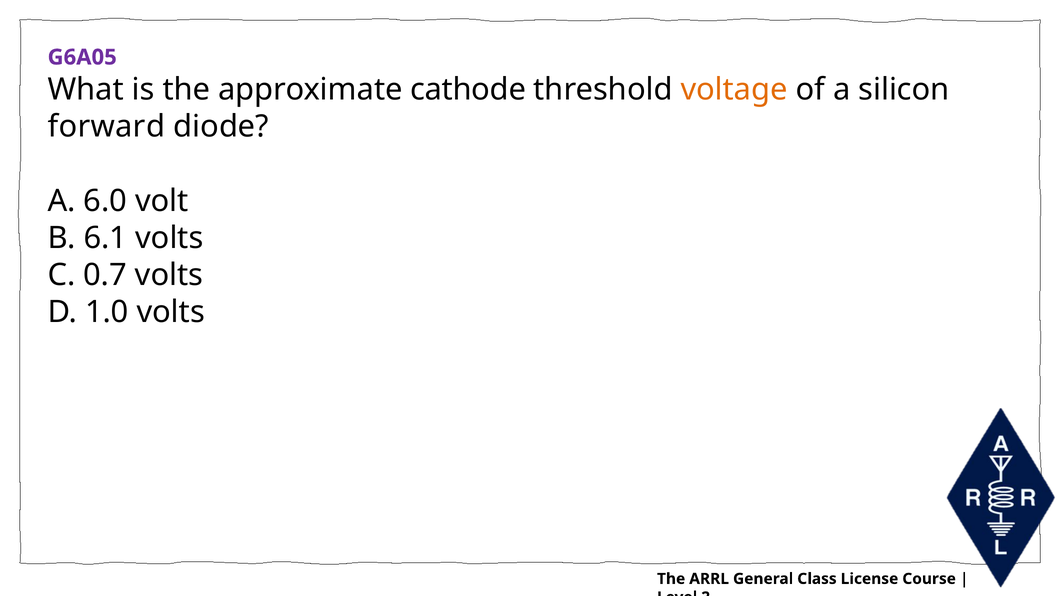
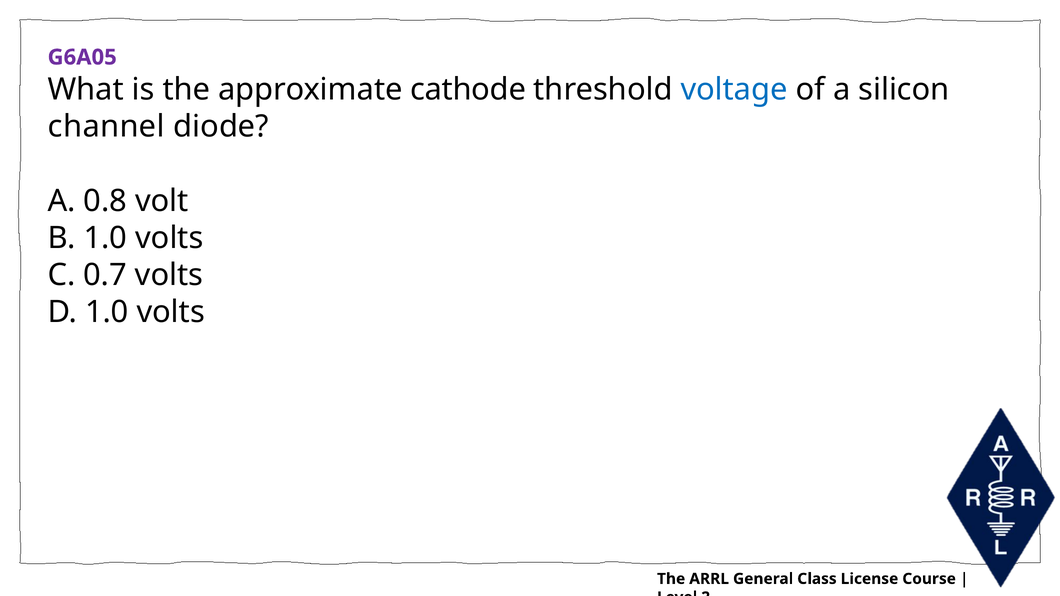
voltage colour: orange -> blue
forward: forward -> channel
6.0: 6.0 -> 0.8
B 6.1: 6.1 -> 1.0
